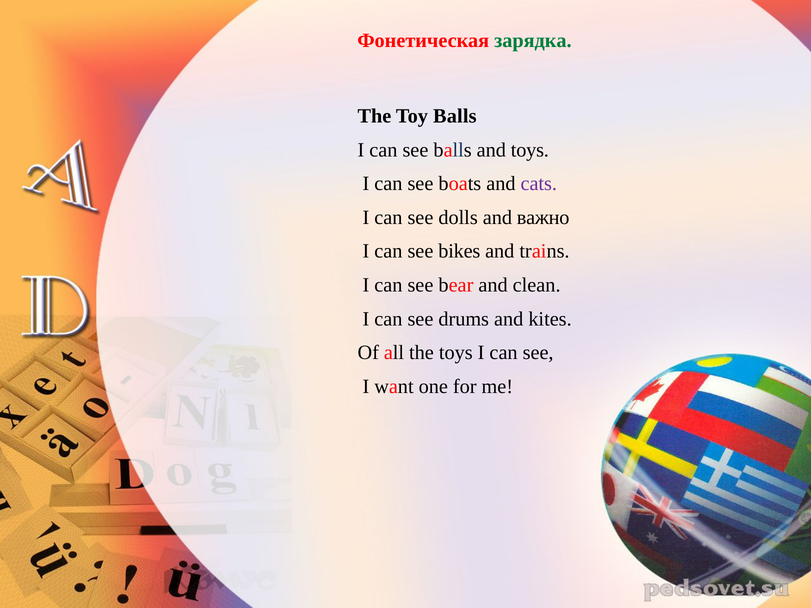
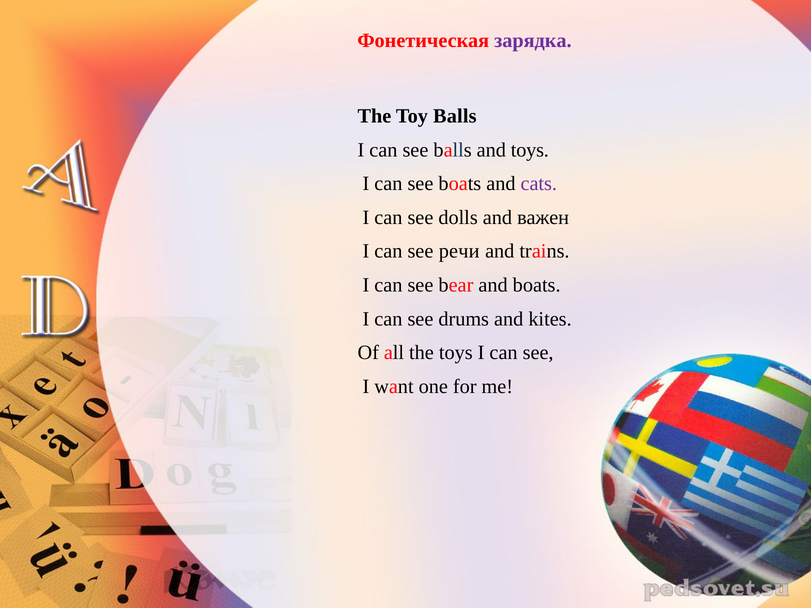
зарядка colour: green -> purple
важно: важно -> важен
bikes: bikes -> речи
and clean: clean -> boats
